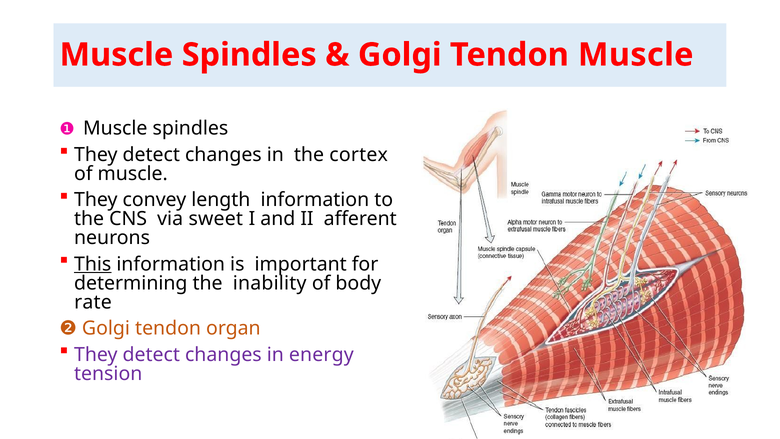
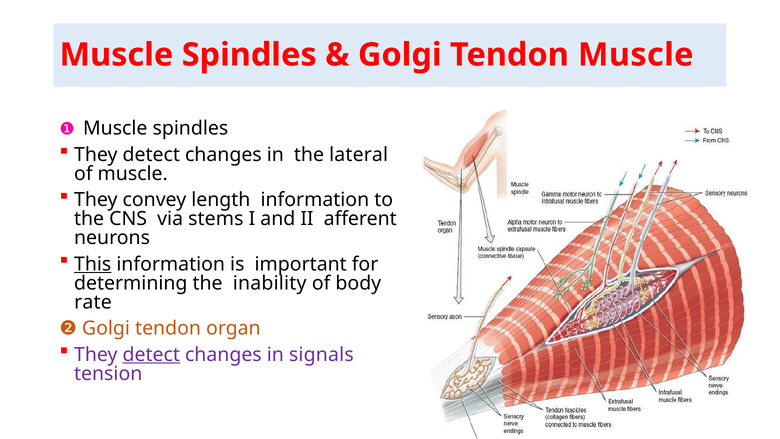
cortex: cortex -> lateral
sweet: sweet -> stems
detect at (151, 354) underline: none -> present
energy: energy -> signals
